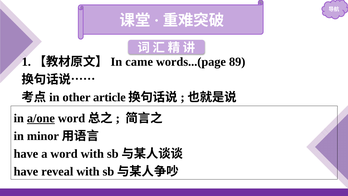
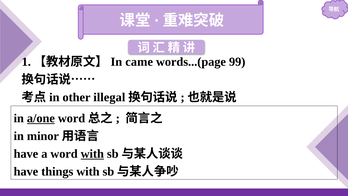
89: 89 -> 99
article: article -> illegal
with at (92, 154) underline: none -> present
reveal: reveal -> things
